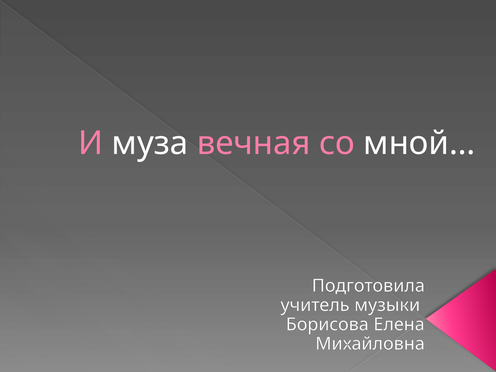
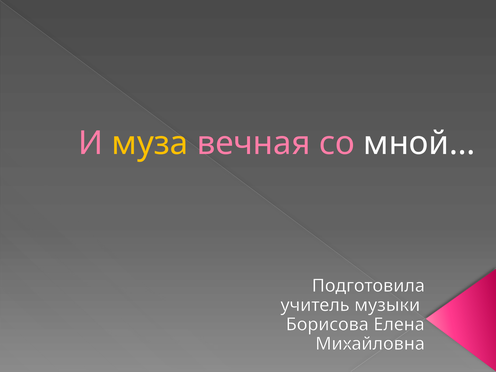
муза colour: white -> yellow
